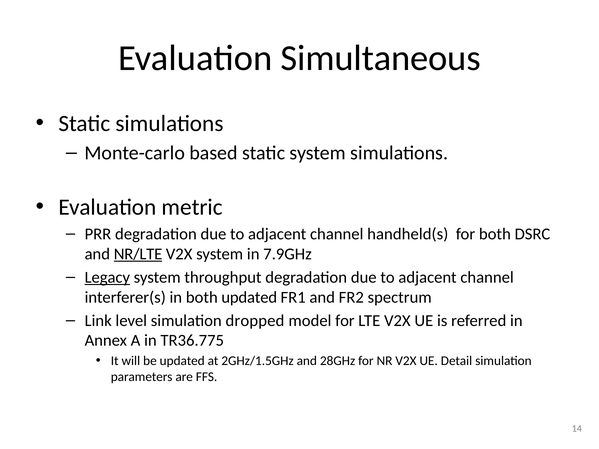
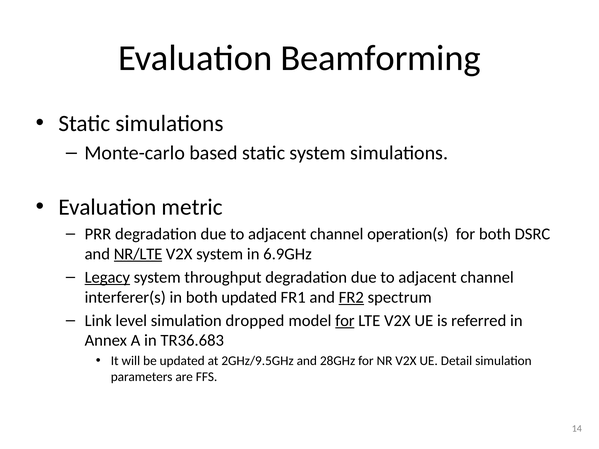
Simultaneous: Simultaneous -> Beamforming
handheld(s: handheld(s -> operation(s
7.9GHz: 7.9GHz -> 6.9GHz
FR2 underline: none -> present
for at (345, 321) underline: none -> present
TR36.775: TR36.775 -> TR36.683
2GHz/1.5GHz: 2GHz/1.5GHz -> 2GHz/9.5GHz
